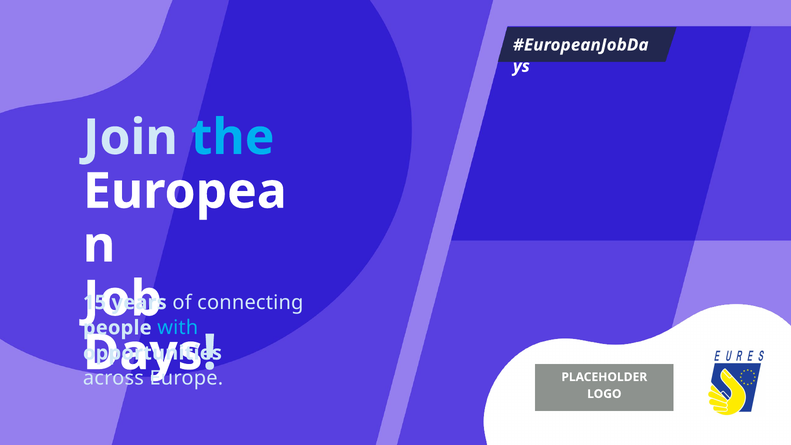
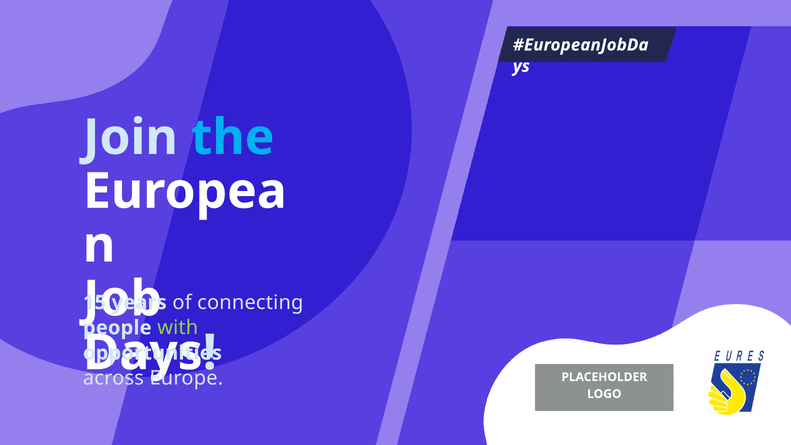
with colour: light blue -> light green
